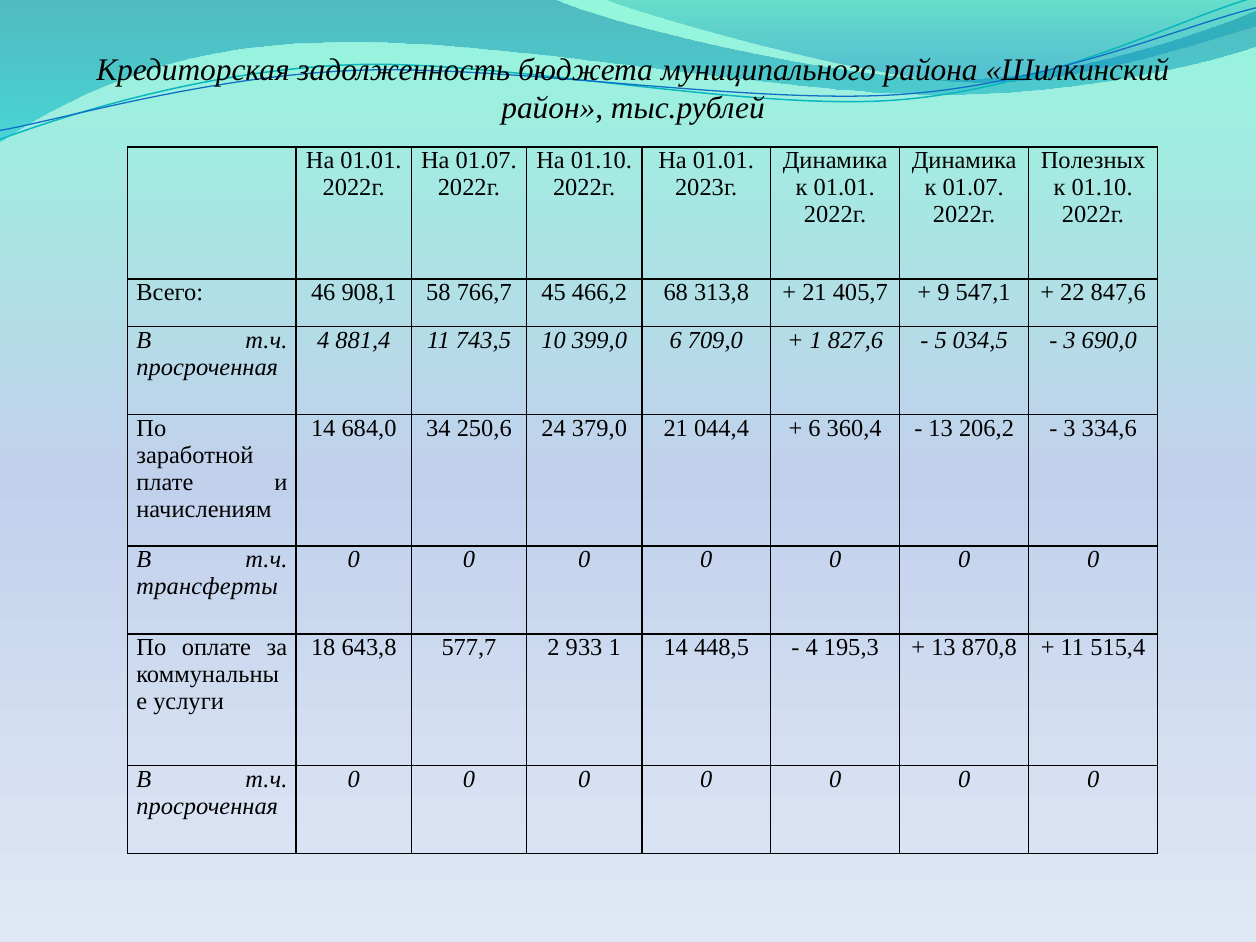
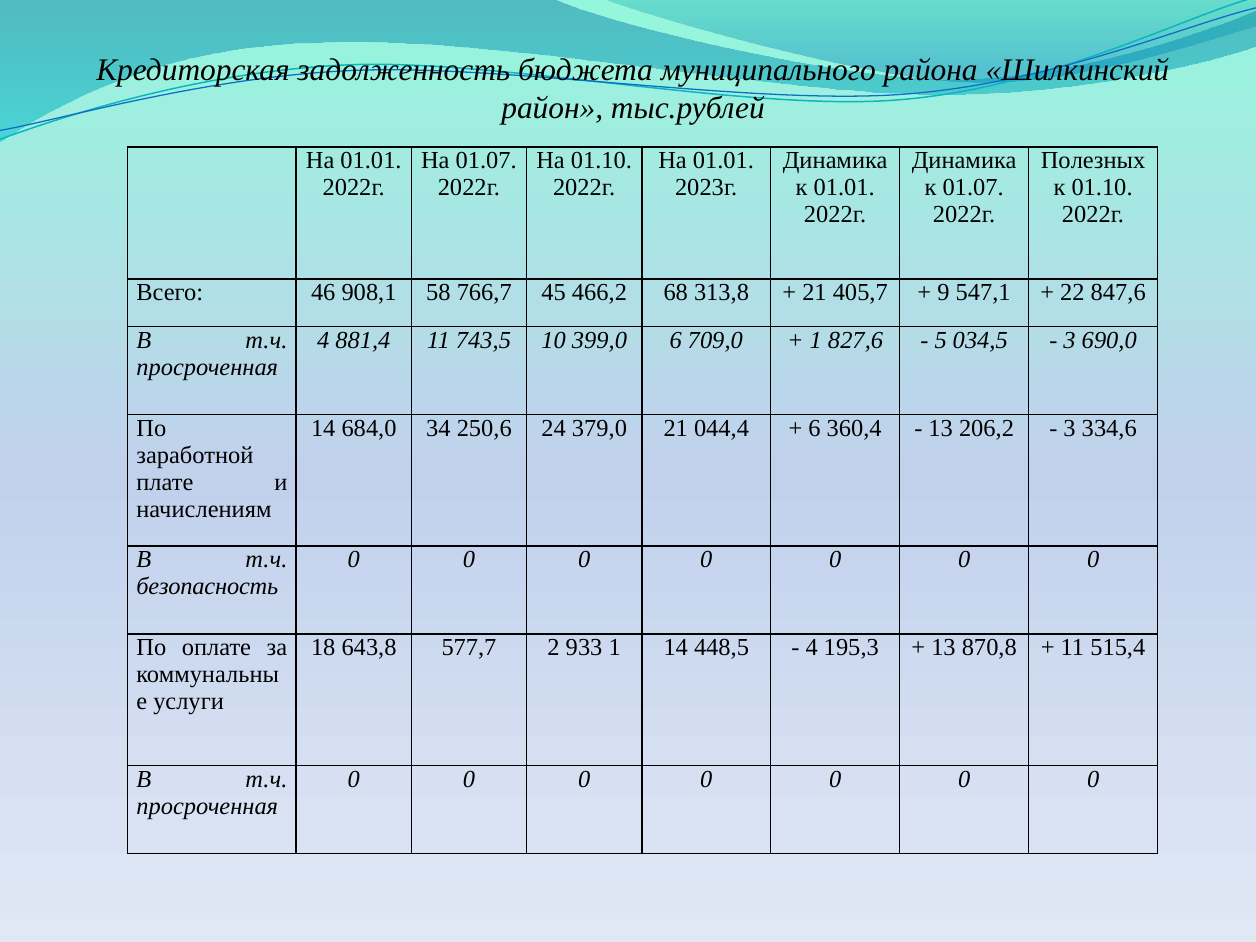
трансферты: трансферты -> безопасность
